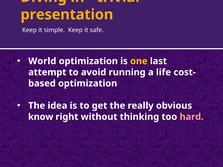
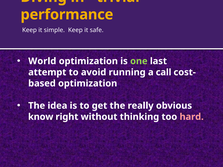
presentation: presentation -> performance
one colour: yellow -> light green
life: life -> call
